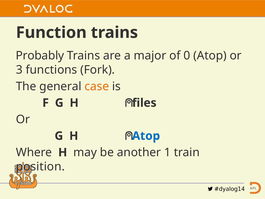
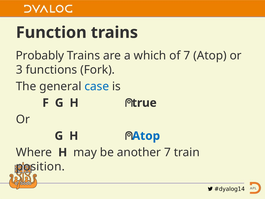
major: major -> which
of 0: 0 -> 7
case colour: orange -> blue
files: files -> true
another 1: 1 -> 7
